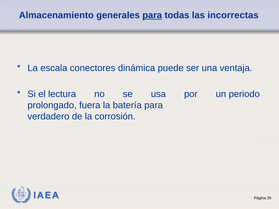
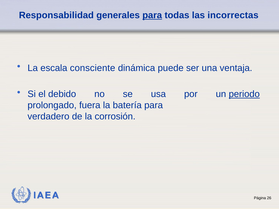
Almacenamiento: Almacenamiento -> Responsabilidad
conectores: conectores -> consciente
lectura: lectura -> debido
periodo underline: none -> present
